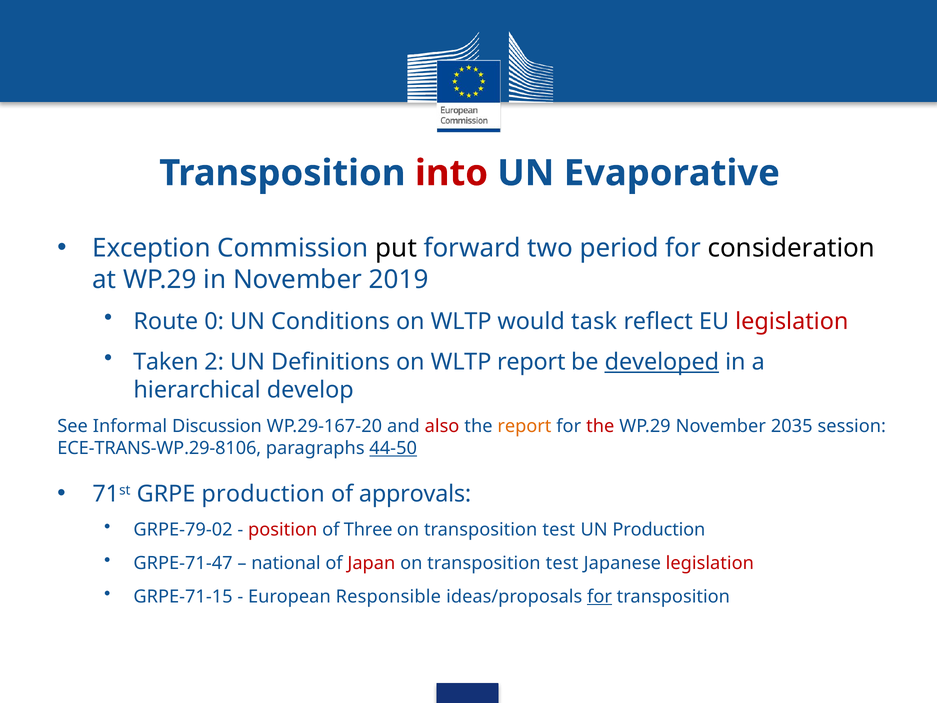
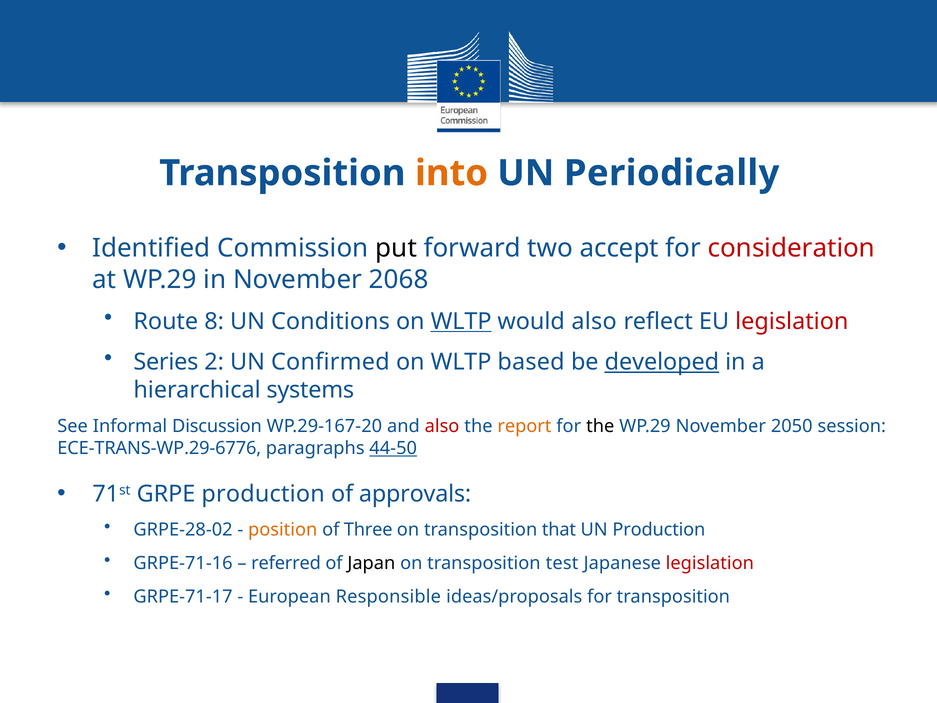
into colour: red -> orange
Evaporative: Evaporative -> Periodically
Exception: Exception -> Identified
period: period -> accept
consideration colour: black -> red
2019: 2019 -> 2068
0: 0 -> 8
WLTP at (461, 321) underline: none -> present
would task: task -> also
Taken: Taken -> Series
Definitions: Definitions -> Confirmed
WLTP report: report -> based
develop: develop -> systems
the at (600, 426) colour: red -> black
2035: 2035 -> 2050
ECE-TRANS-WP.29-8106: ECE-TRANS-WP.29-8106 -> ECE-TRANS-WP.29-6776
GRPE-79-02: GRPE-79-02 -> GRPE-28-02
position colour: red -> orange
test at (559, 530): test -> that
GRPE-71-47: GRPE-71-47 -> GRPE-71-16
national: national -> referred
Japan colour: red -> black
GRPE-71-15: GRPE-71-15 -> GRPE-71-17
for at (600, 596) underline: present -> none
